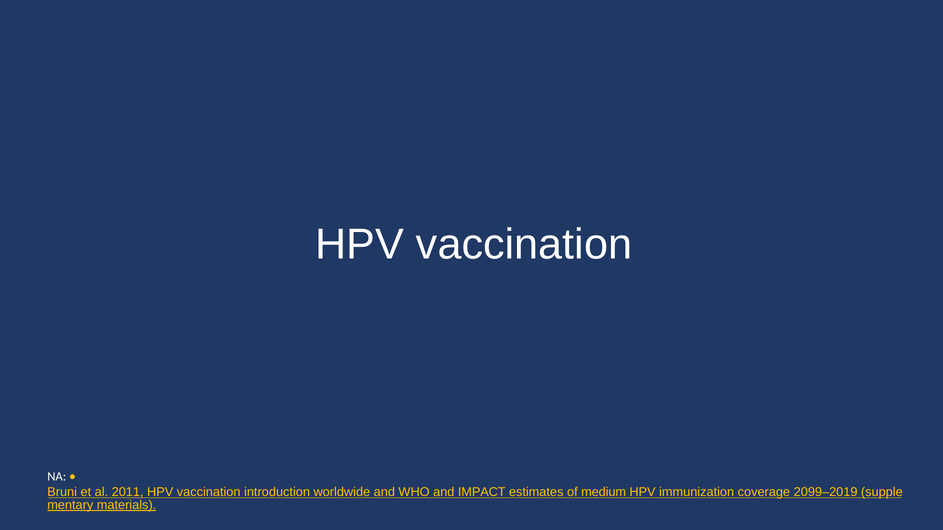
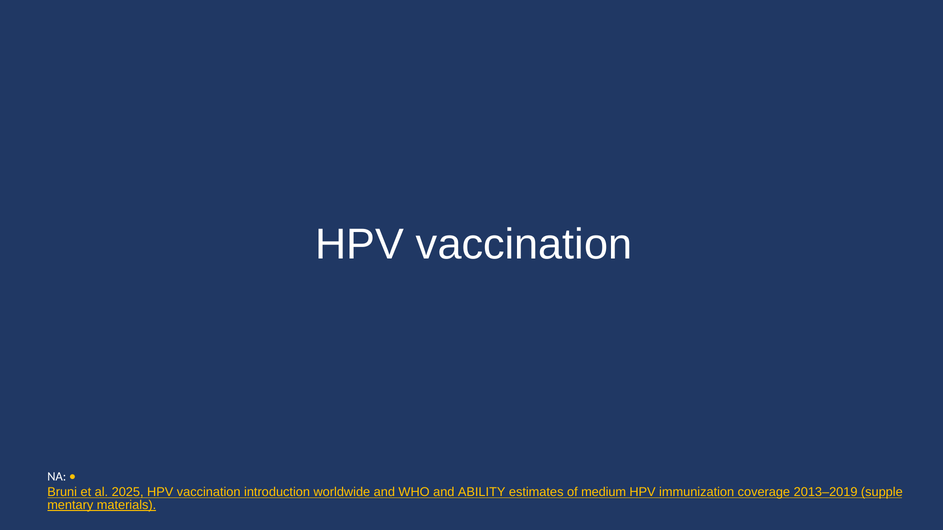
2011: 2011 -> 2025
IMPACT: IMPACT -> ABILITY
2099–2019: 2099–2019 -> 2013–2019
